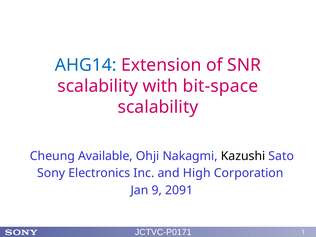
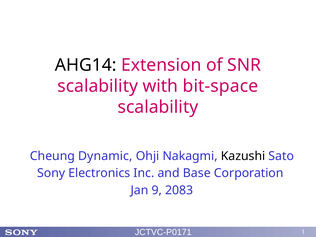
AHG14 colour: blue -> black
Available: Available -> Dynamic
High: High -> Base
2091: 2091 -> 2083
